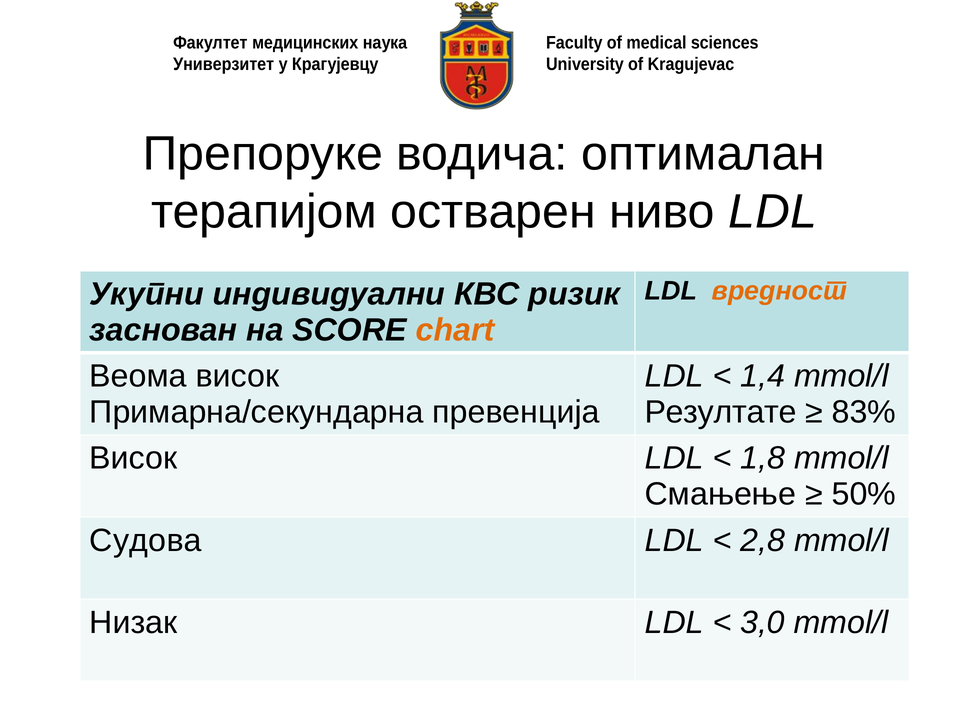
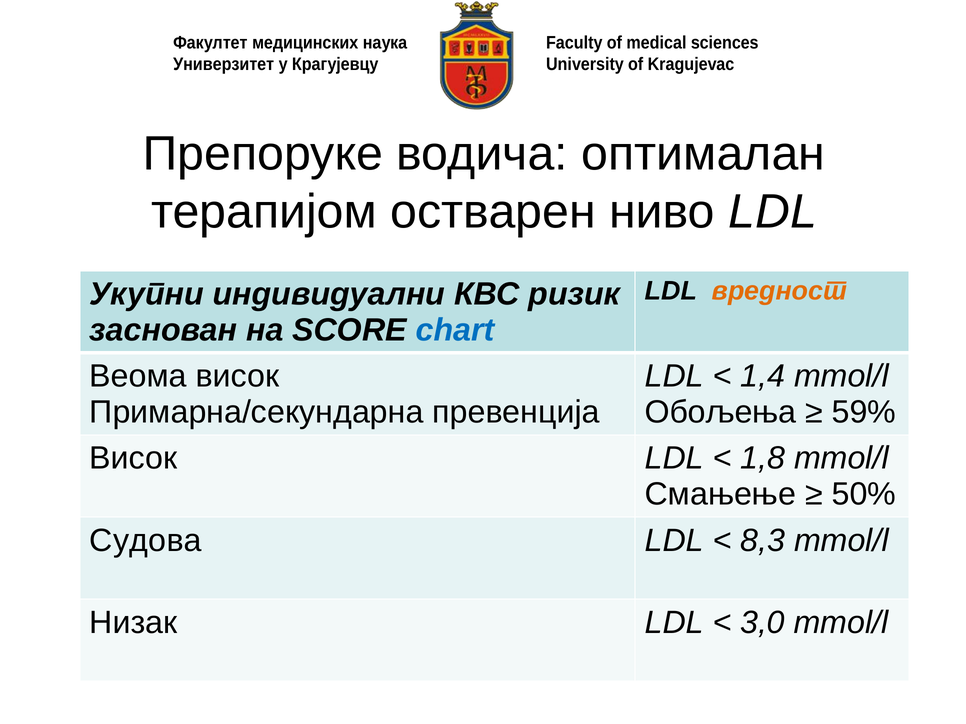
chart colour: orange -> blue
Резултате: Резултате -> Обољења
83%: 83% -> 59%
2,8: 2,8 -> 8,3
